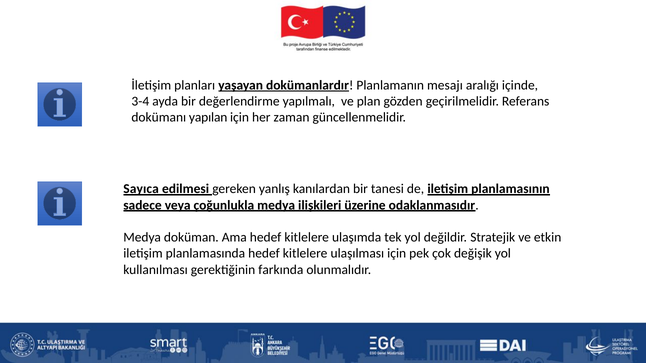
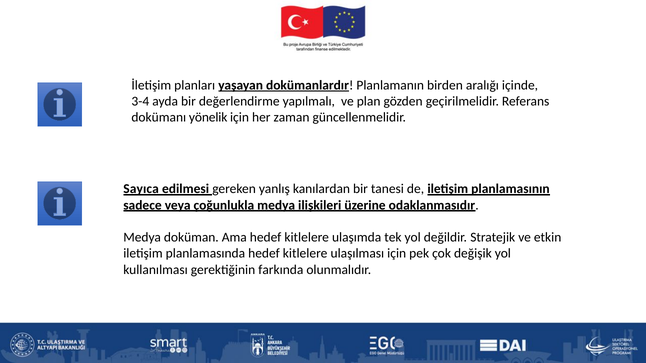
mesajı: mesajı -> birden
yapılan: yapılan -> yönelik
